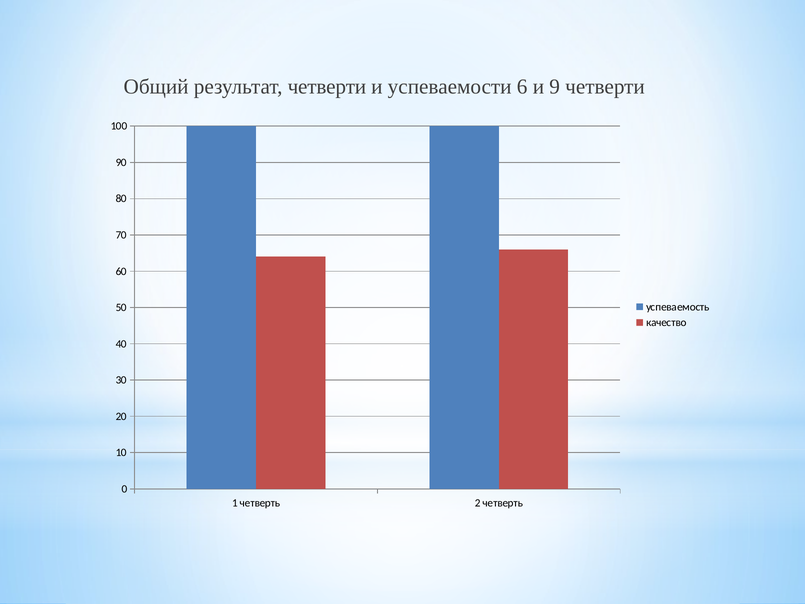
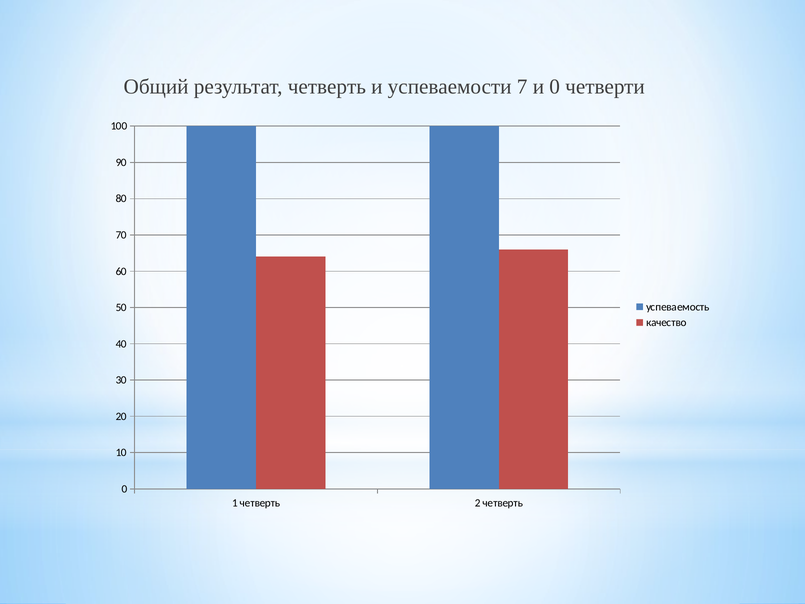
результат четверти: четверти -> четверть
6: 6 -> 7
и 9: 9 -> 0
